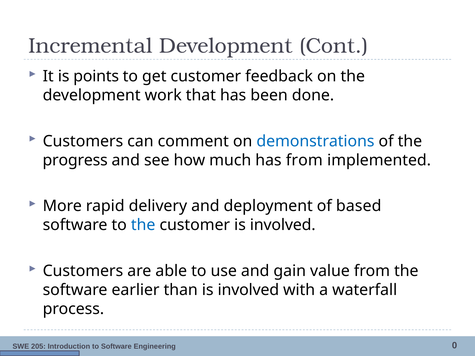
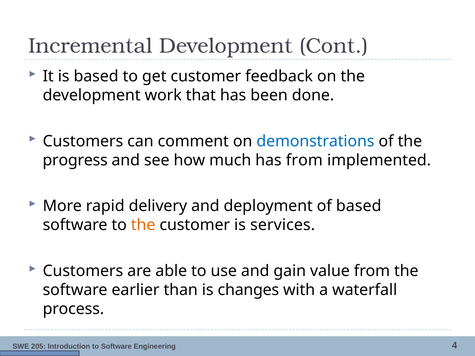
is points: points -> based
the at (143, 225) colour: blue -> orange
customer is involved: involved -> services
than is involved: involved -> changes
0: 0 -> 4
